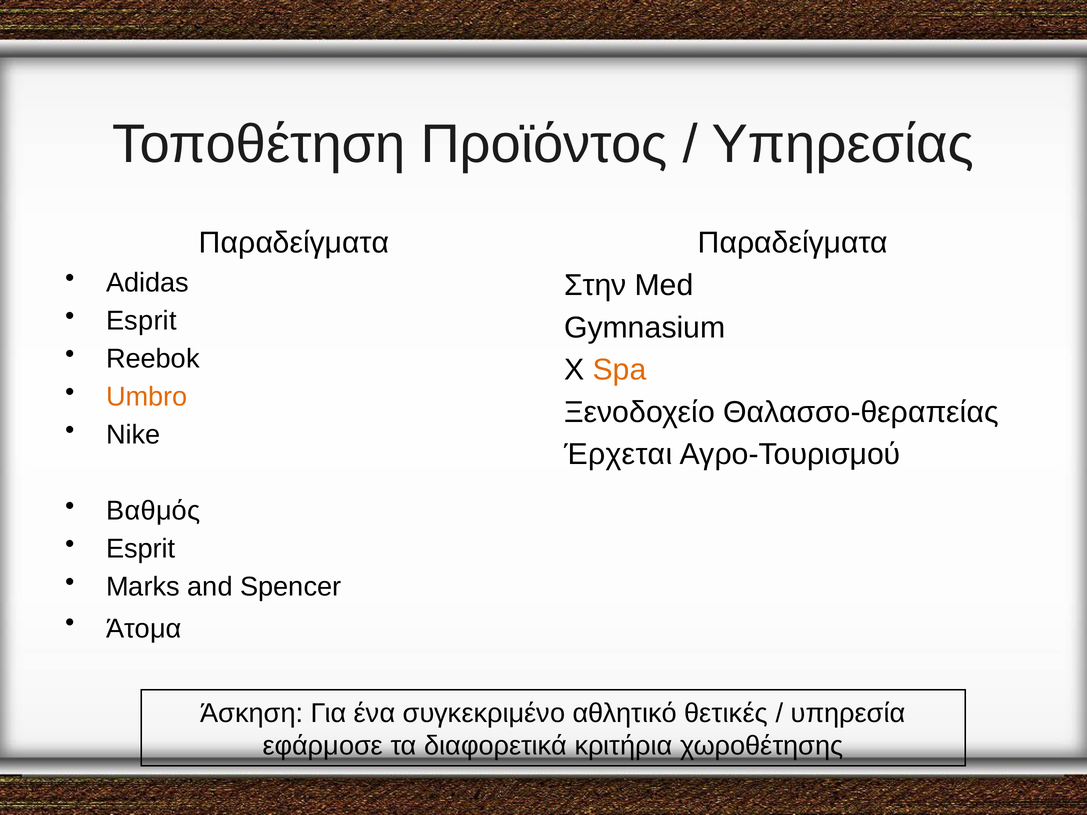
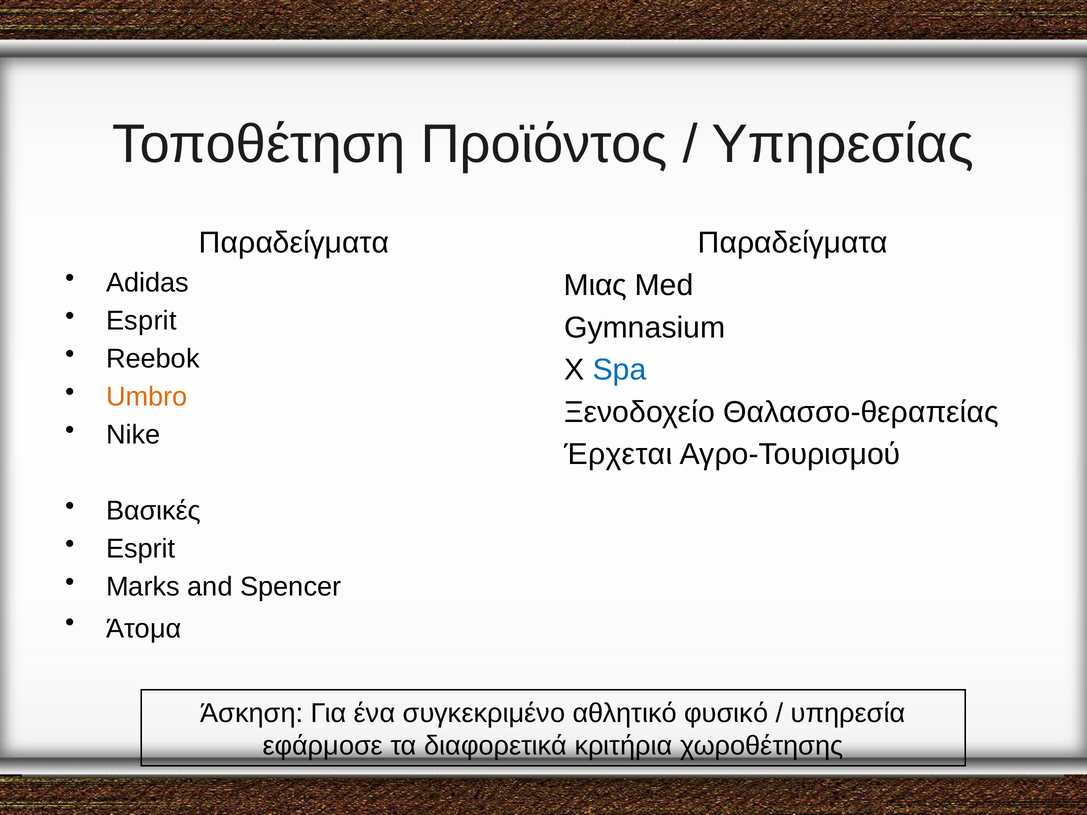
Στην: Στην -> Μιας
Spa colour: orange -> blue
Βαθμός: Βαθμός -> Βασικές
θετικές: θετικές -> φυσικό
